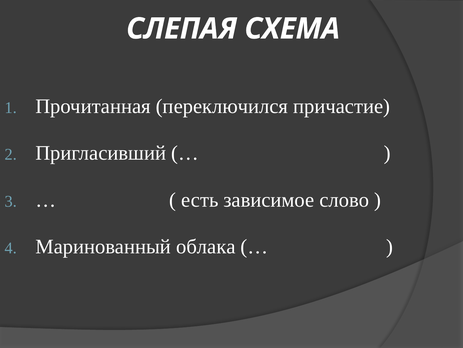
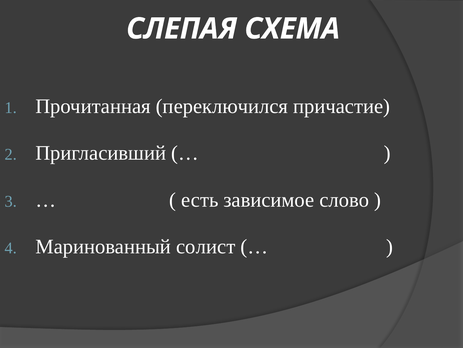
облака: облака -> солист
